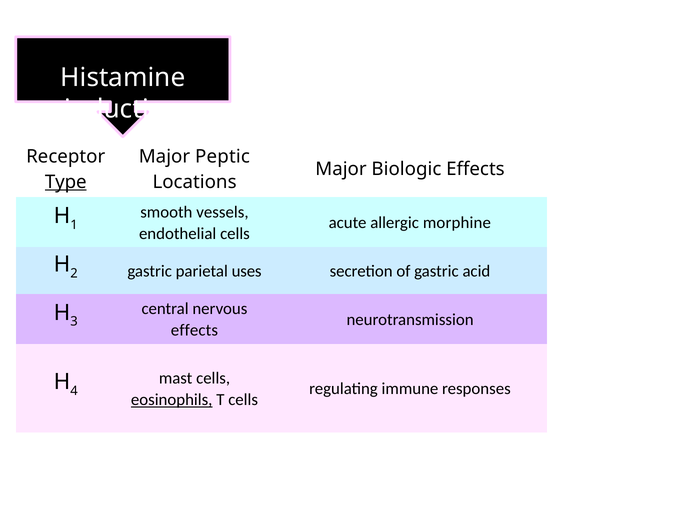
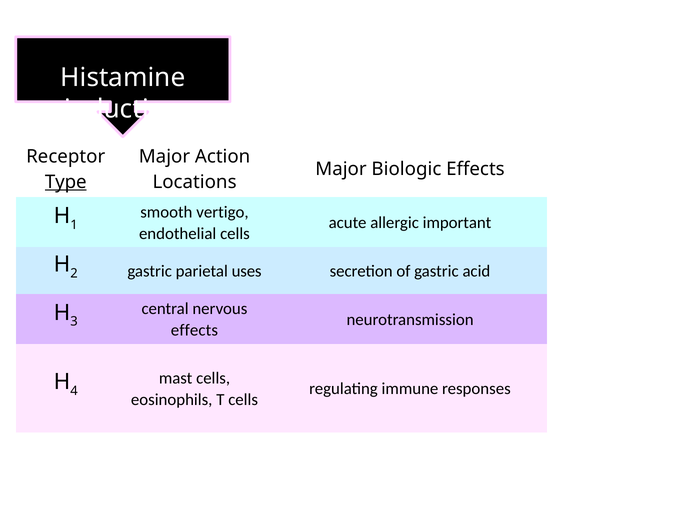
Peptic: Peptic -> Action
vessels: vessels -> vertigo
morphine: morphine -> important
eosinophils underline: present -> none
